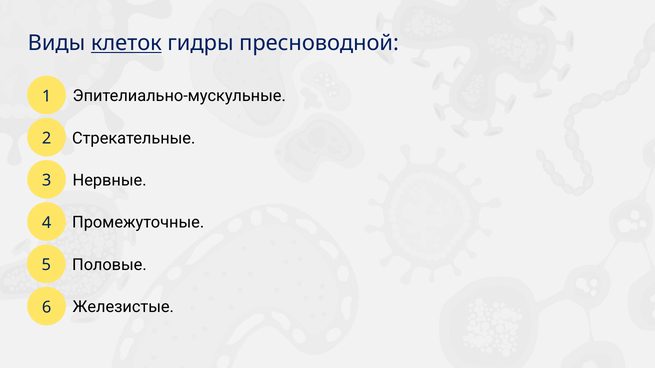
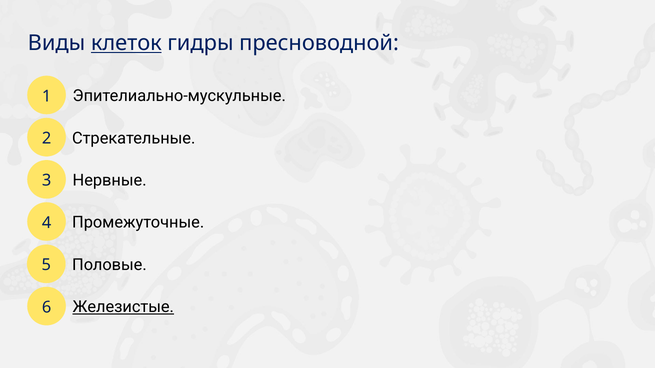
Железистые underline: none -> present
